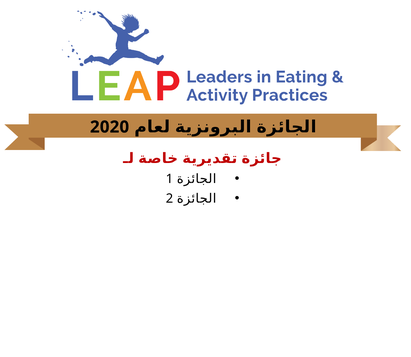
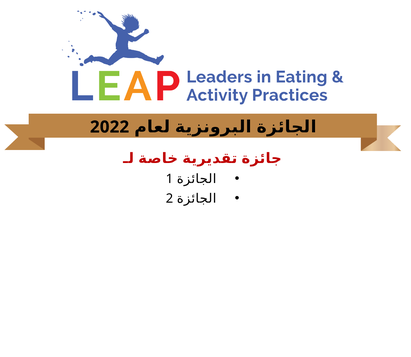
2020: 2020 -> 2022
